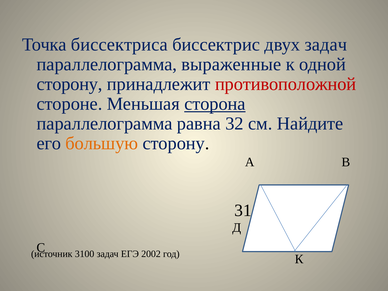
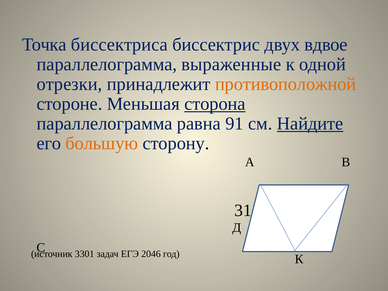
двух задач: задач -> вдвое
сторону at (70, 84): сторону -> отрезки
противоположной colour: red -> orange
32: 32 -> 91
Найдите underline: none -> present
3100: 3100 -> 3301
2002: 2002 -> 2046
